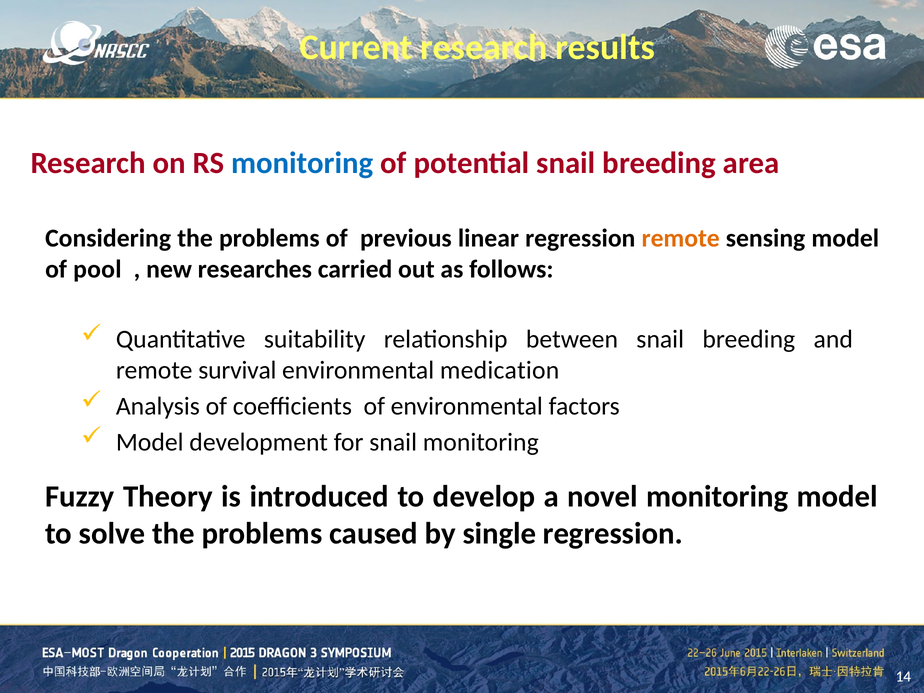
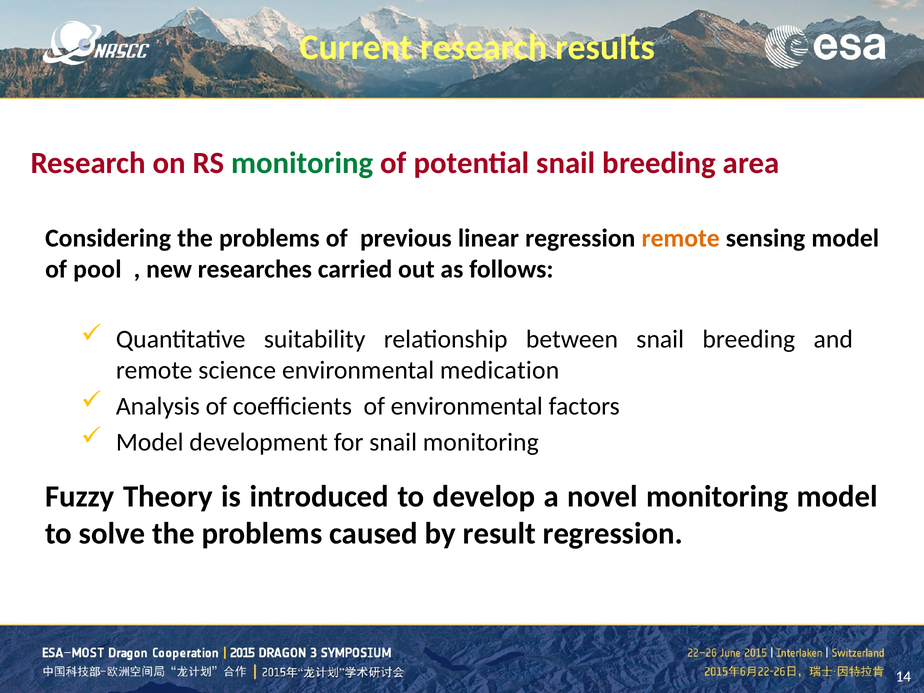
monitoring at (302, 163) colour: blue -> green
survival: survival -> science
single: single -> result
